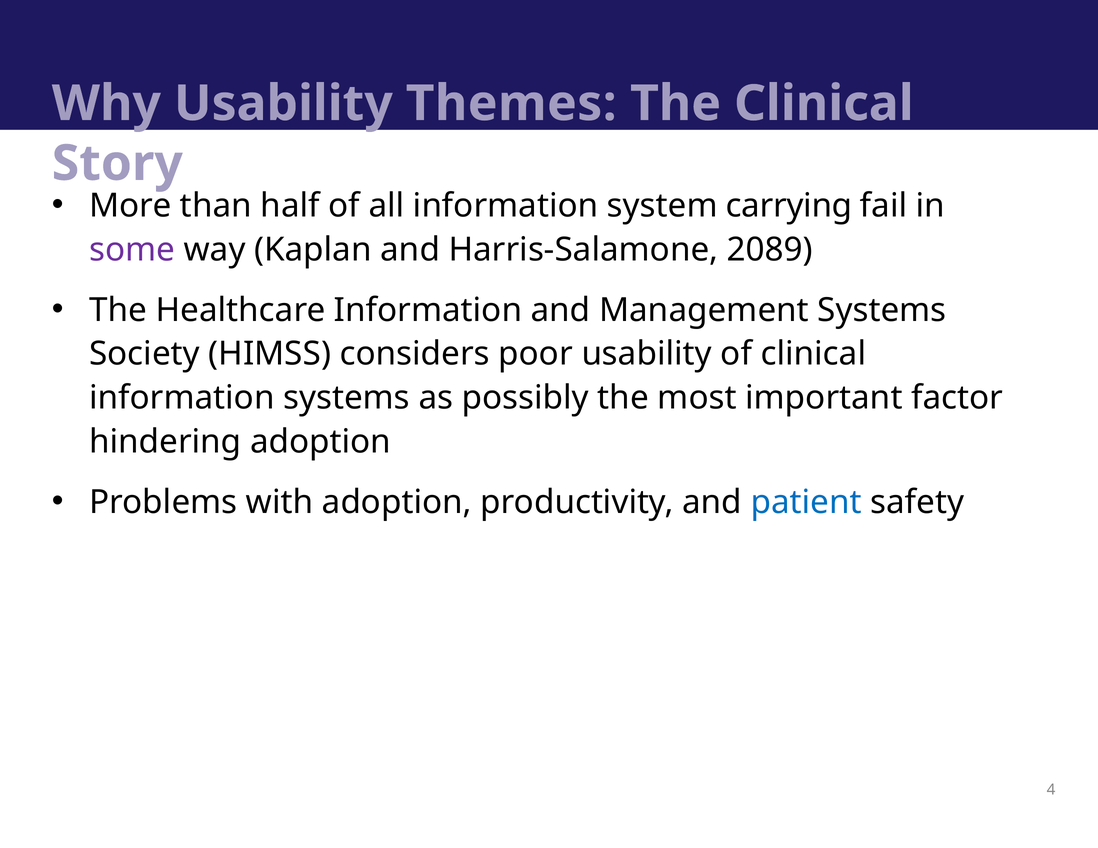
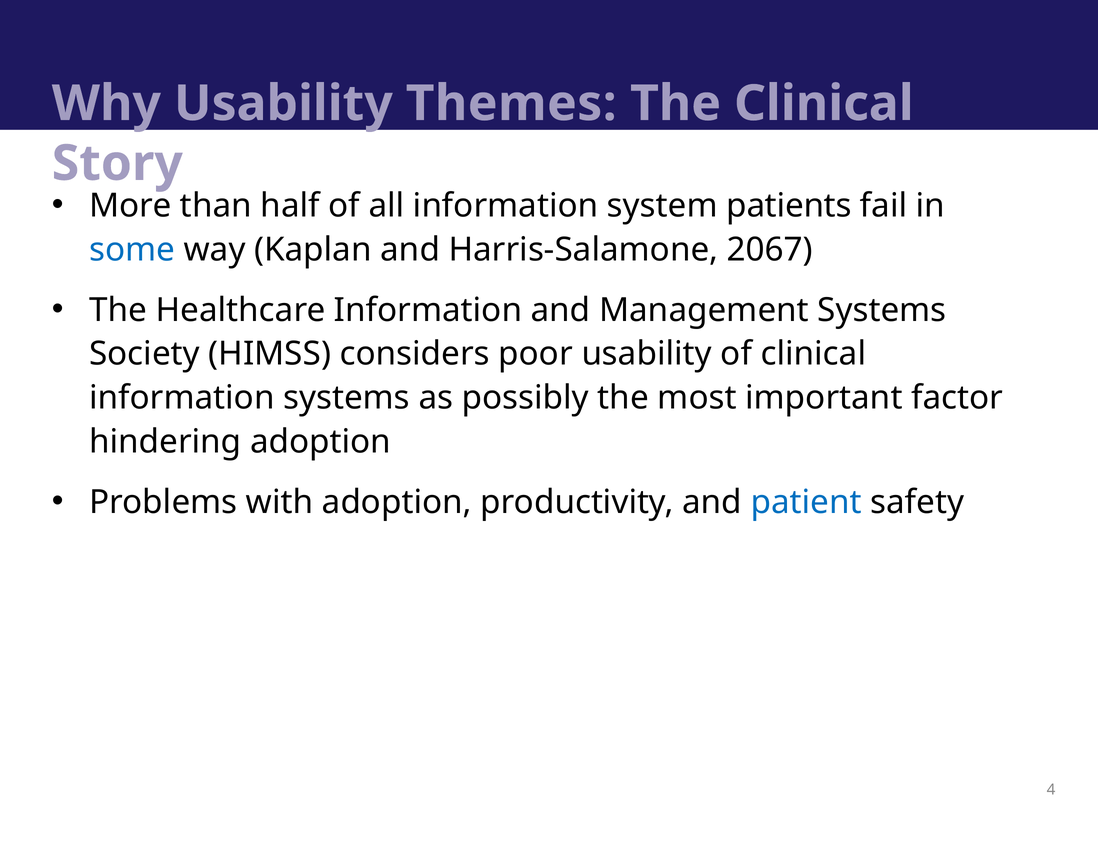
carrying: carrying -> patients
some colour: purple -> blue
2089: 2089 -> 2067
